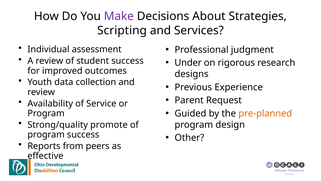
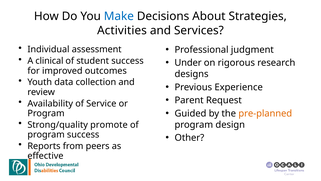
Make colour: purple -> blue
Scripting: Scripting -> Activities
A review: review -> clinical
